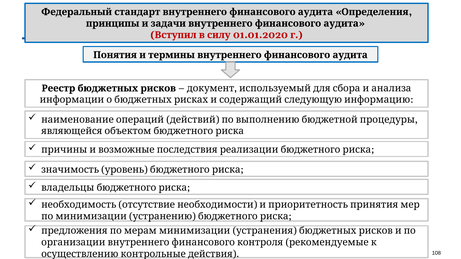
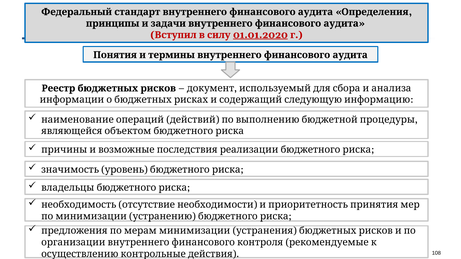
01.01.2020 underline: none -> present
